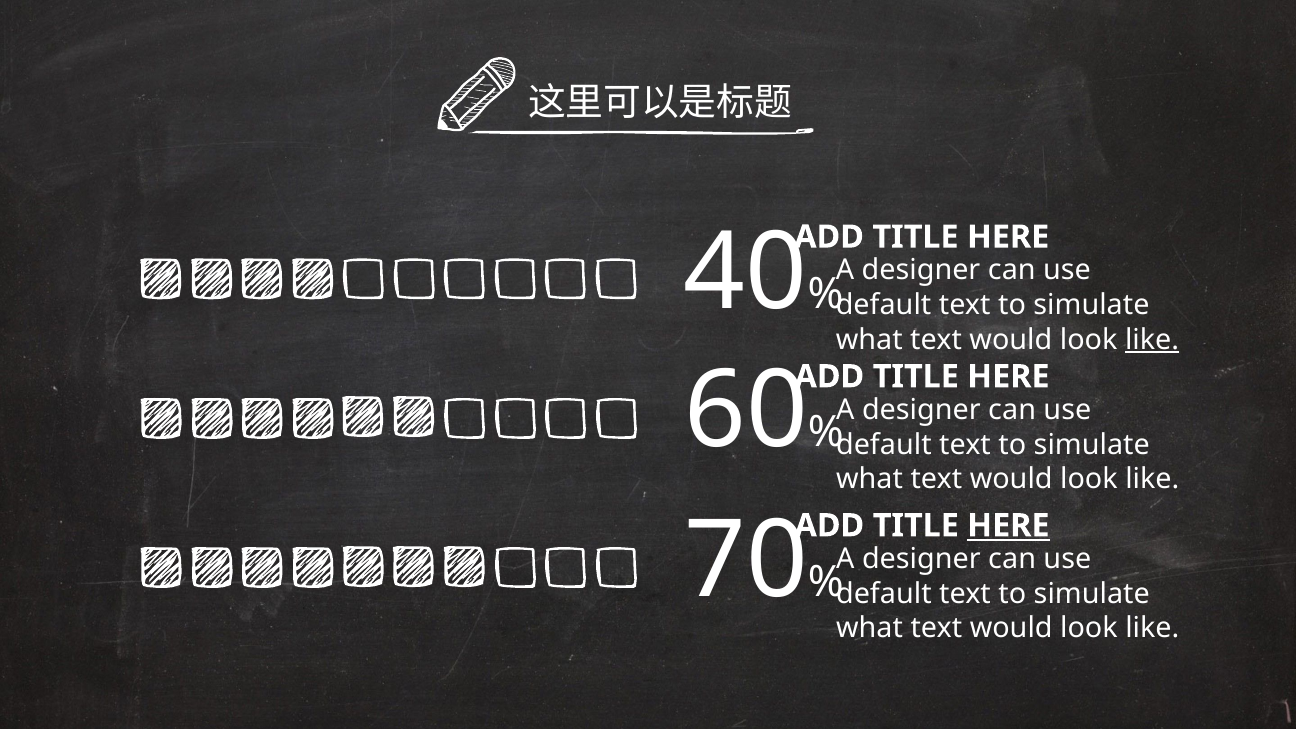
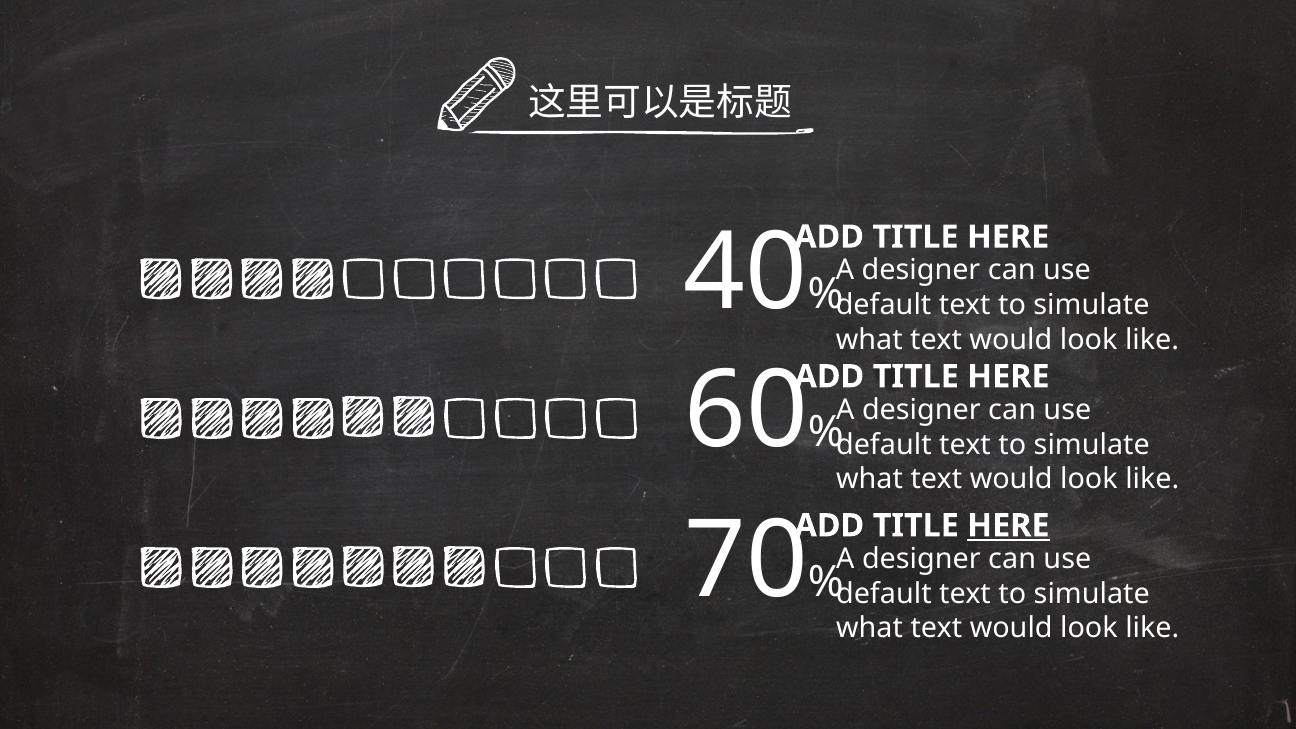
like at (1152, 340) underline: present -> none
